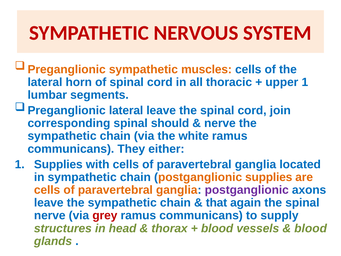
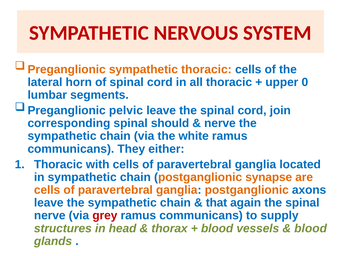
sympathetic muscles: muscles -> thoracic
upper 1: 1 -> 0
Preganglionic lateral: lateral -> pelvic
Supplies at (58, 164): Supplies -> Thoracic
postganglionic supplies: supplies -> synapse
postganglionic at (247, 190) colour: purple -> orange
